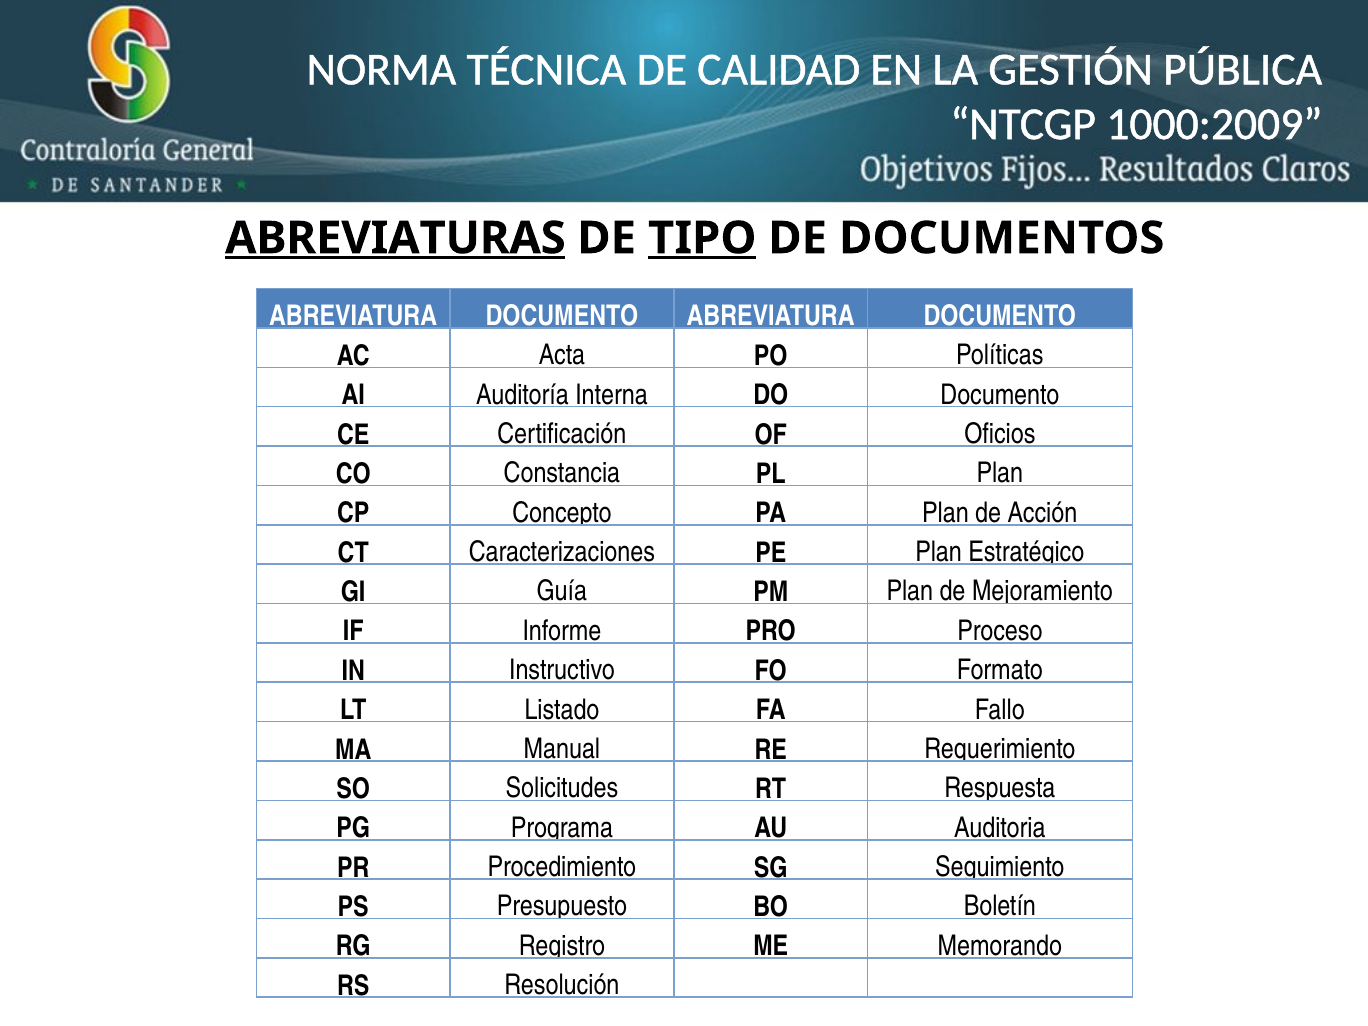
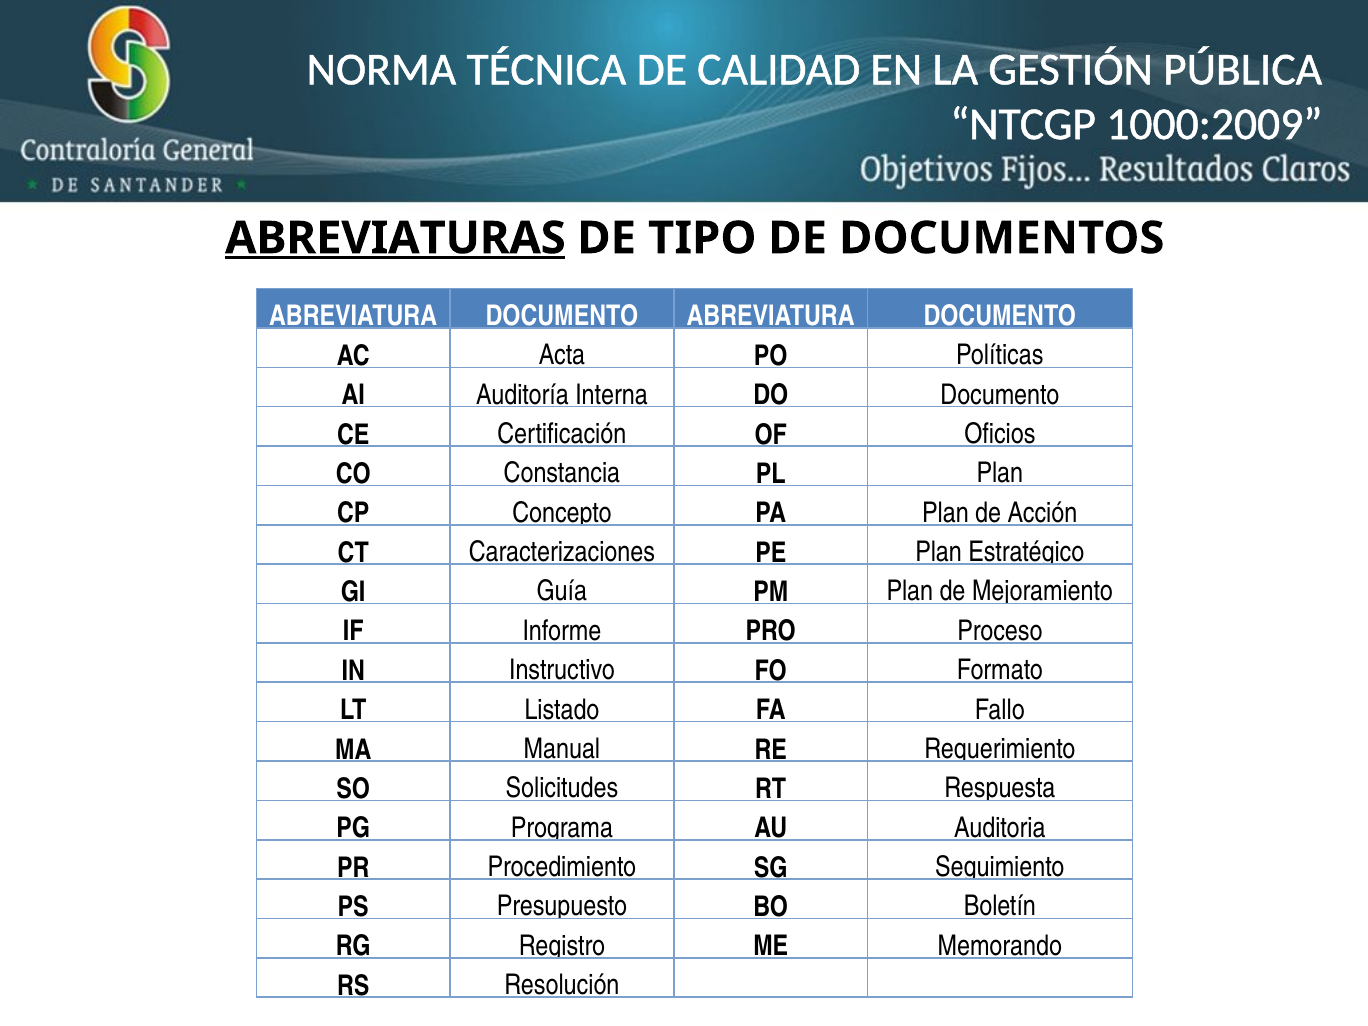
TIPO underline: present -> none
